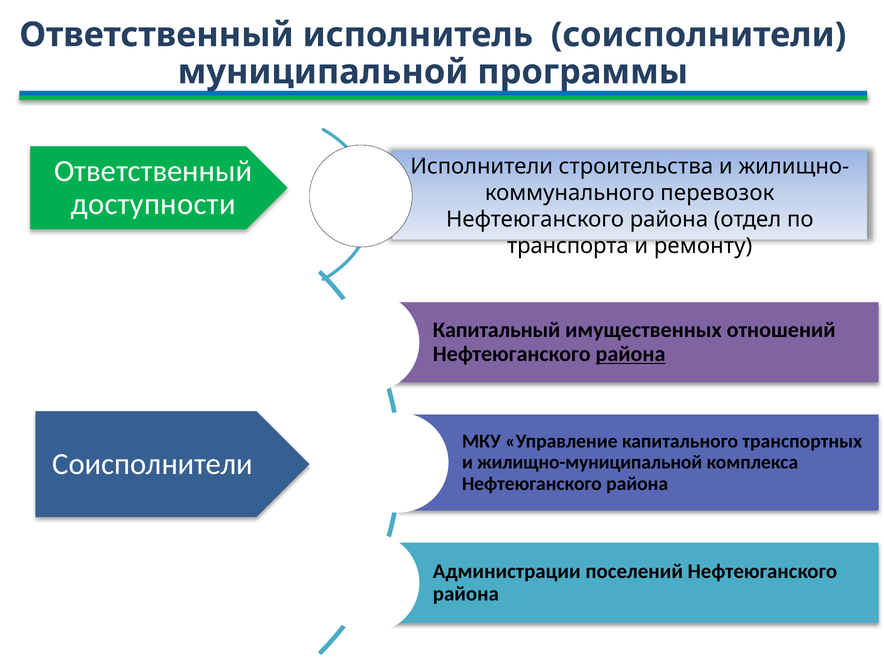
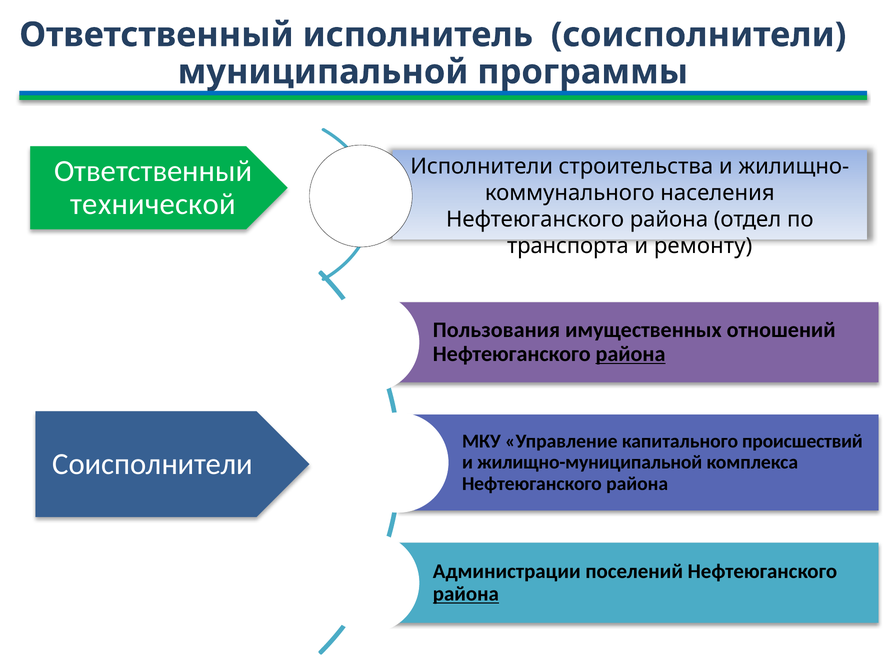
перевозок: перевозок -> населения
доступности: доступности -> технической
Капитальный: Капитальный -> Пользования
транспортных: транспортных -> происшествий
района at (466, 594) underline: none -> present
